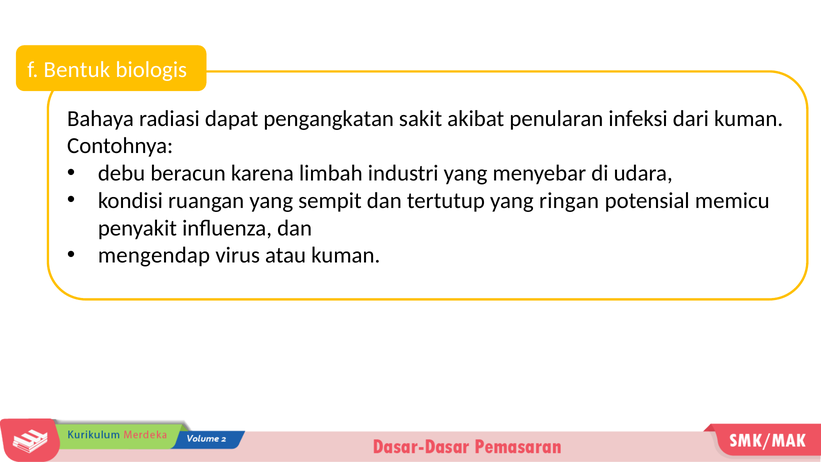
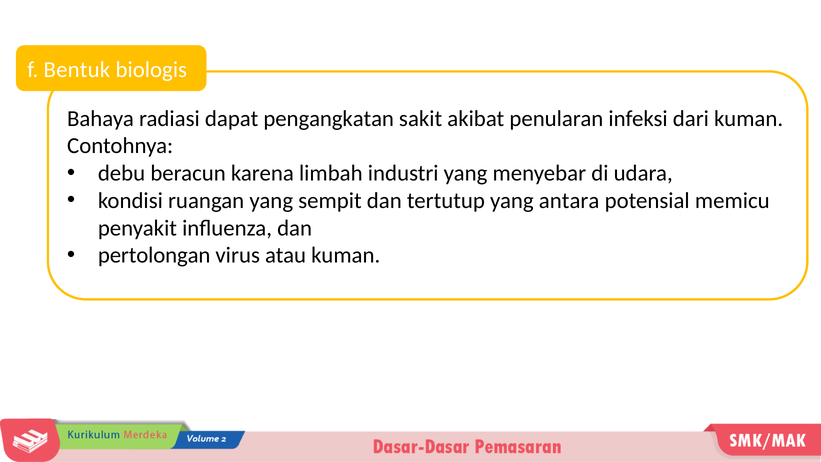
ringan: ringan -> antara
mengendap: mengendap -> pertolongan
